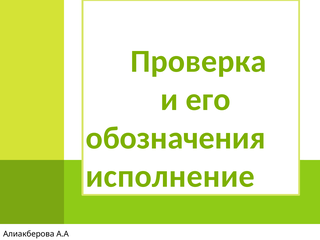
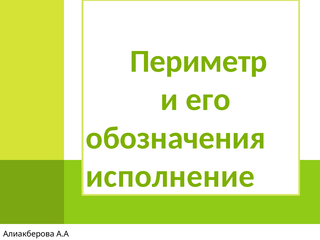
Проверка: Проверка -> Периметр
